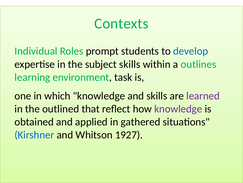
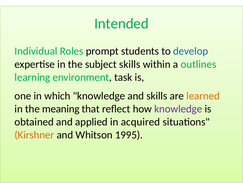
Contexts: Contexts -> Intended
learned colour: purple -> orange
outlined: outlined -> meaning
gathered: gathered -> acquired
Kirshner colour: blue -> orange
1927: 1927 -> 1995
